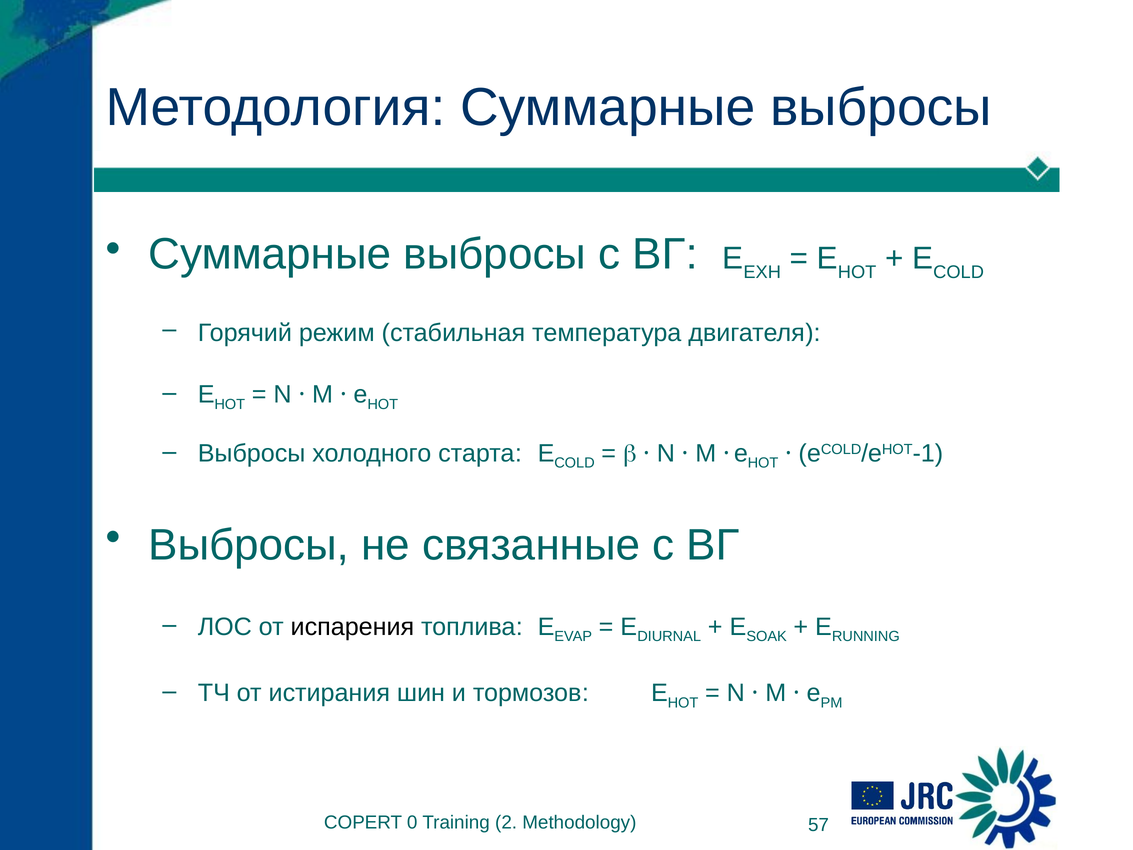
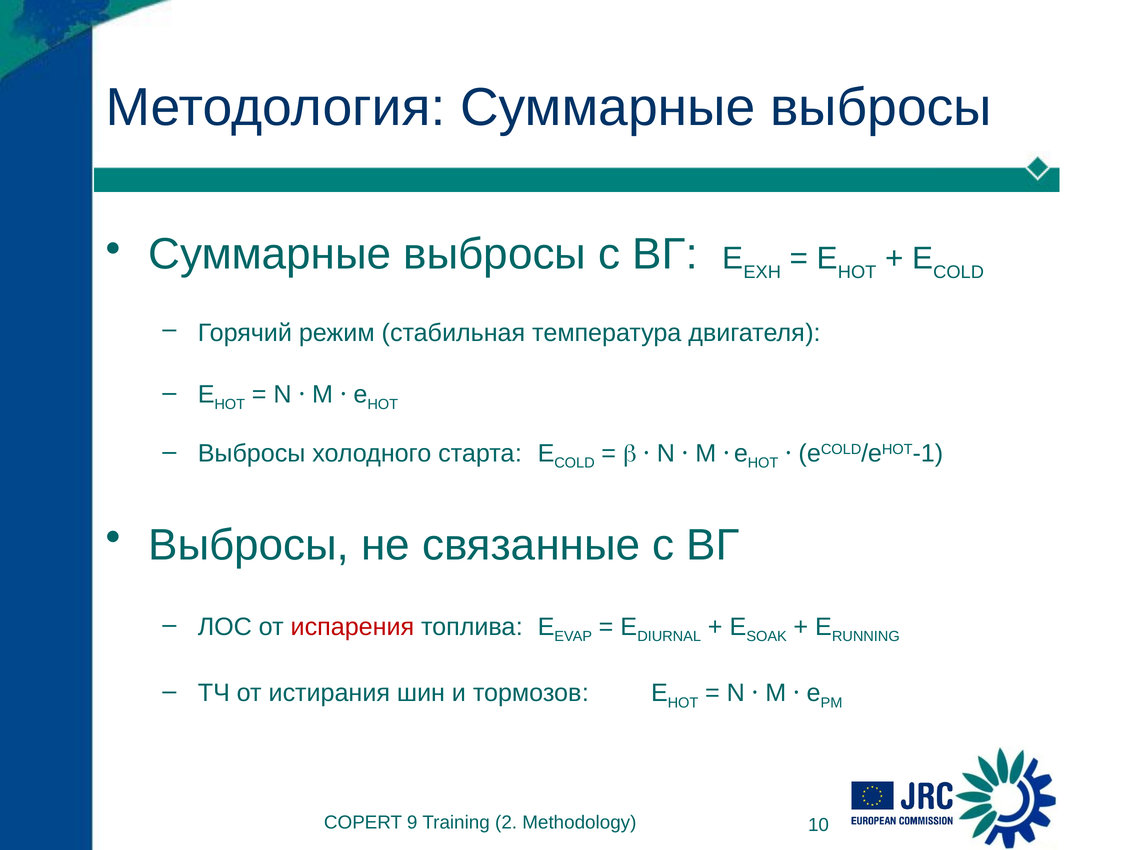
испарения colour: black -> red
0: 0 -> 9
57: 57 -> 10
